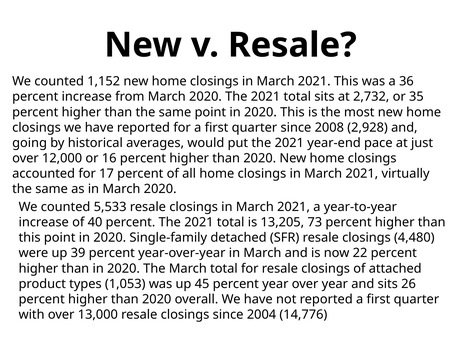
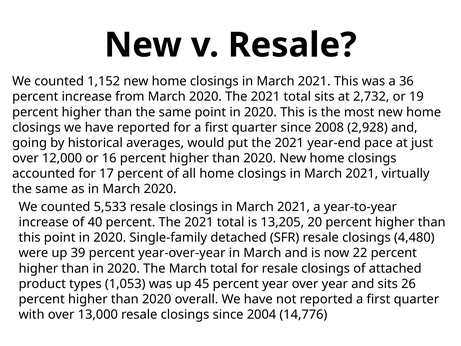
35: 35 -> 19
73: 73 -> 20
